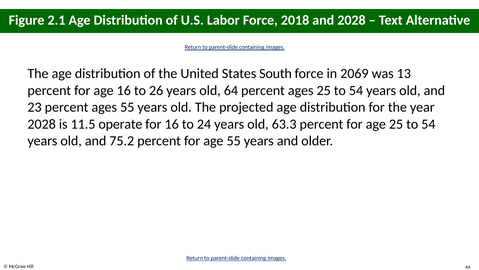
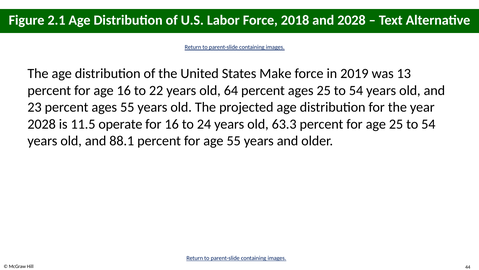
South: South -> Make
2069: 2069 -> 2019
26: 26 -> 22
75.2: 75.2 -> 88.1
